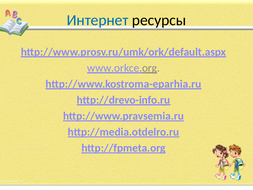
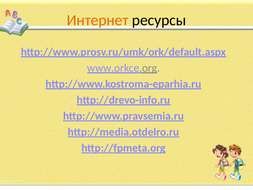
Интернет colour: blue -> orange
